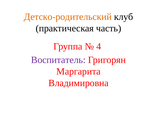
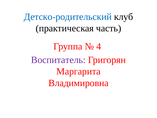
Детско-родительский colour: orange -> blue
